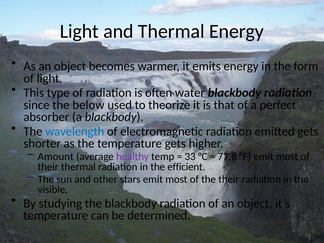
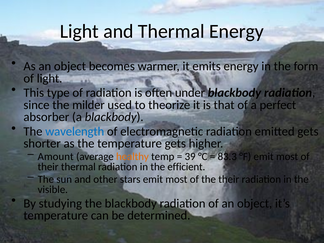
water: water -> under
below: below -> milder
healthy colour: purple -> orange
33: 33 -> 39
77.8: 77.8 -> 83.3
